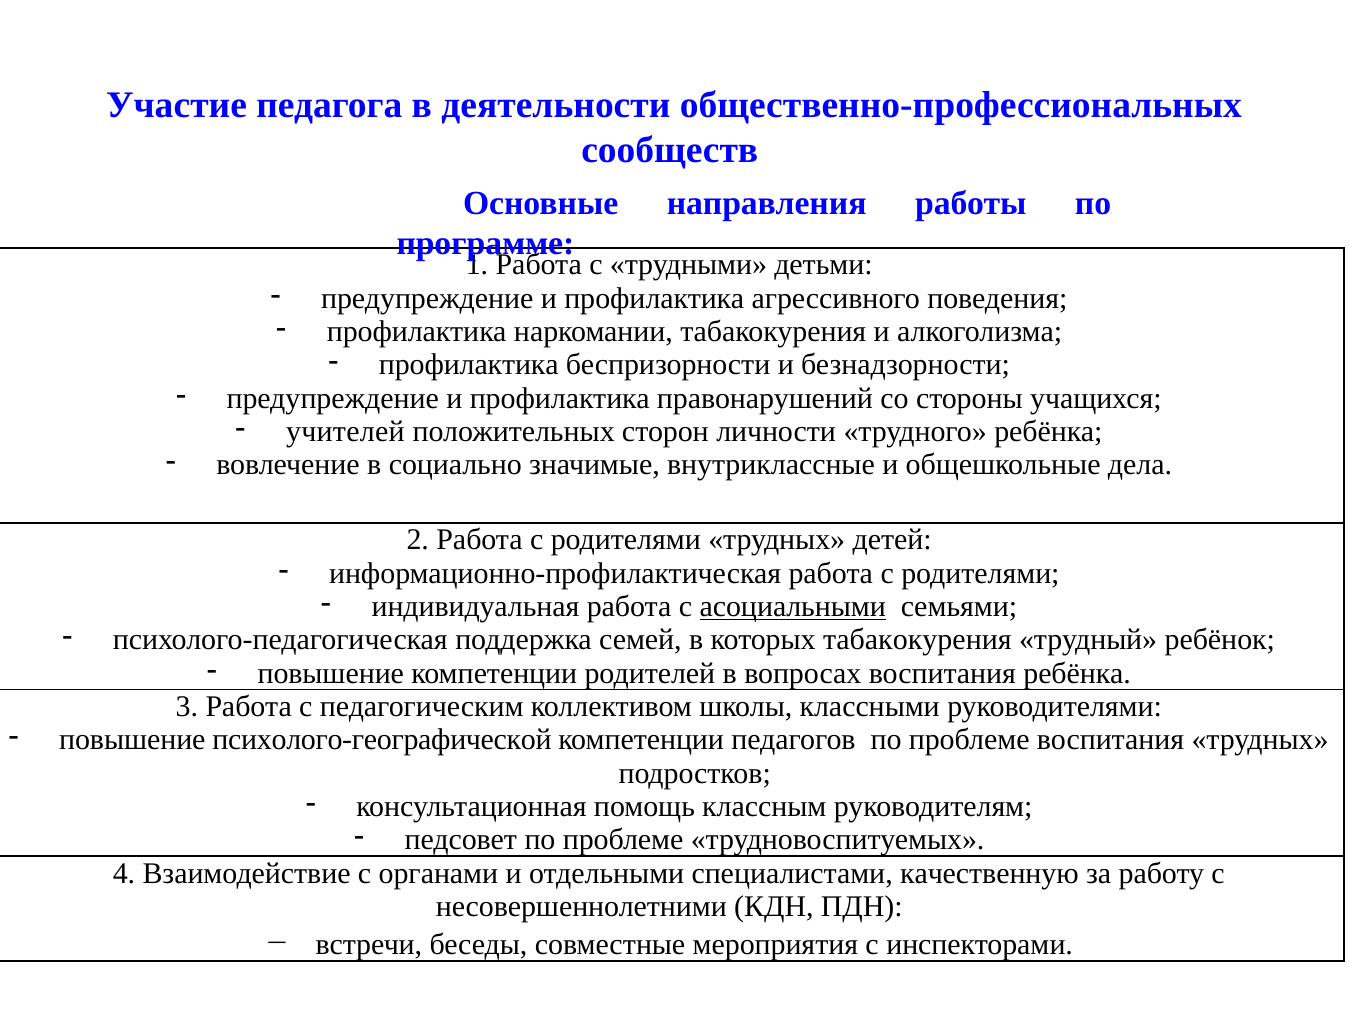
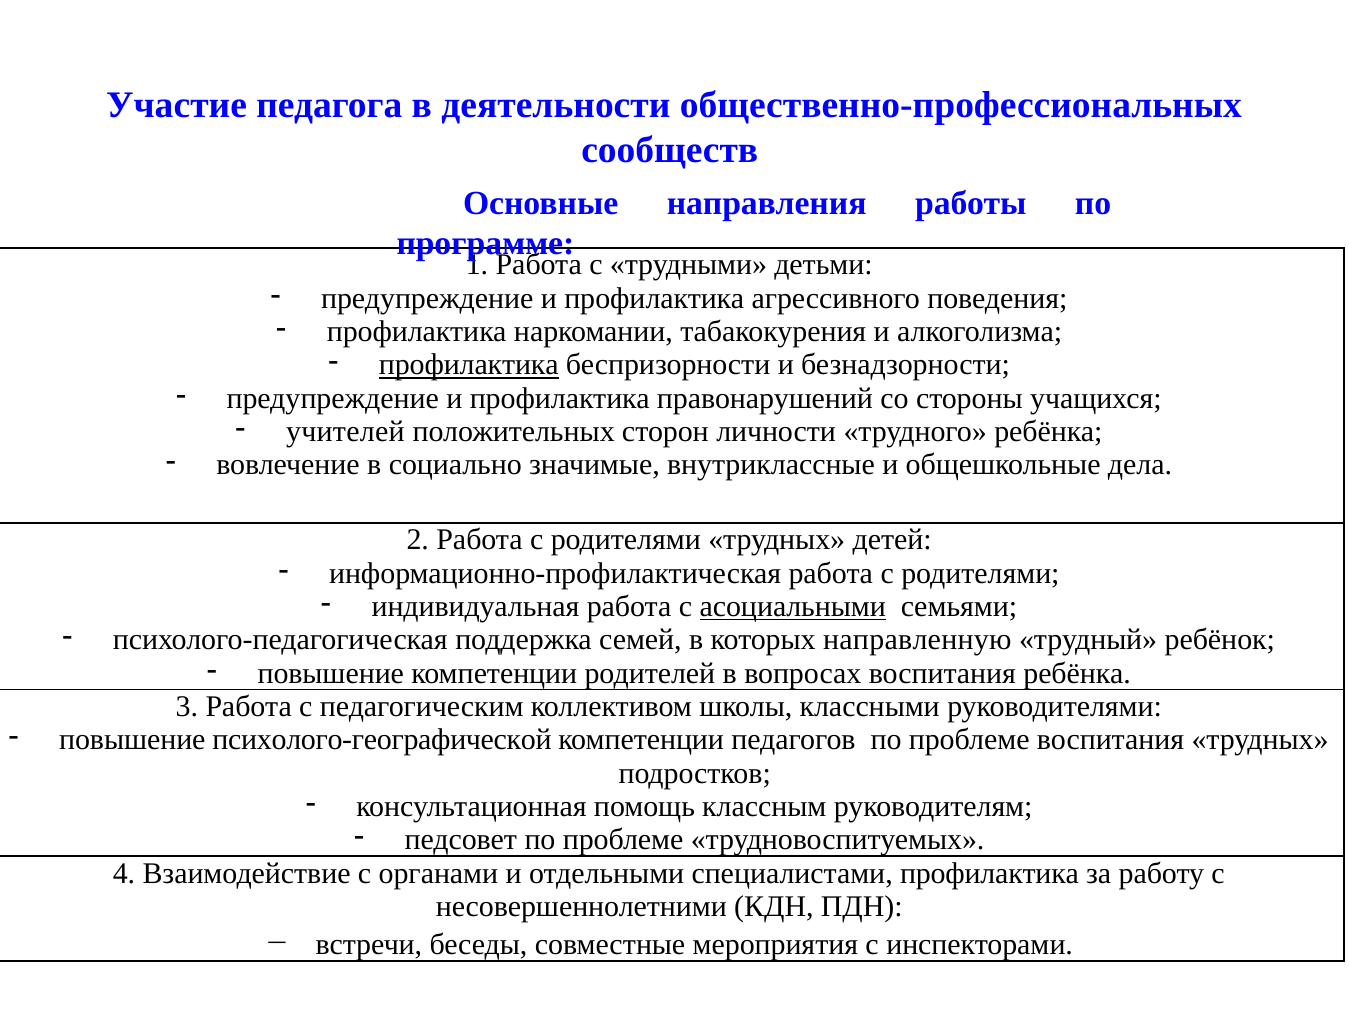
профилактика at (469, 365) underline: none -> present
которых табакокурения: табакокурения -> направленную
специалистами качественную: качественную -> профилактика
